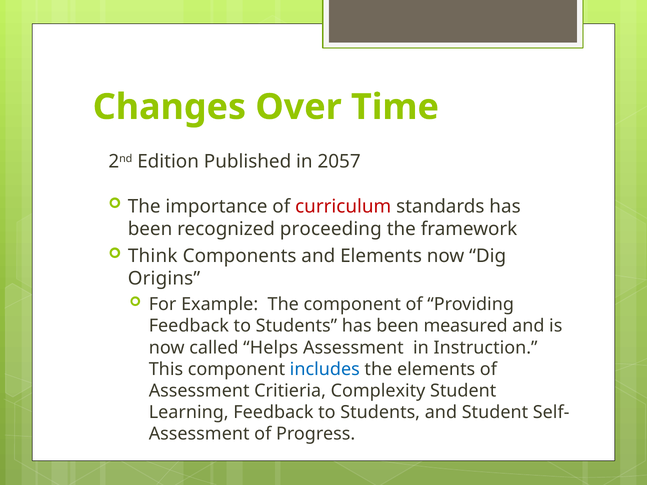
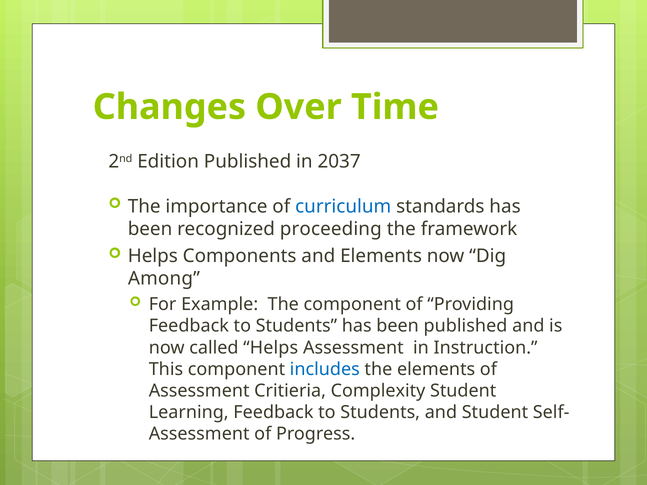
2057: 2057 -> 2037
curriculum colour: red -> blue
Think at (153, 256): Think -> Helps
Origins: Origins -> Among
been measured: measured -> published
